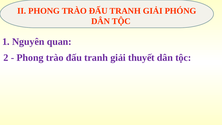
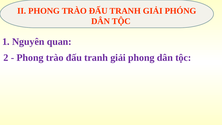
giải thuyết: thuyết -> phong
